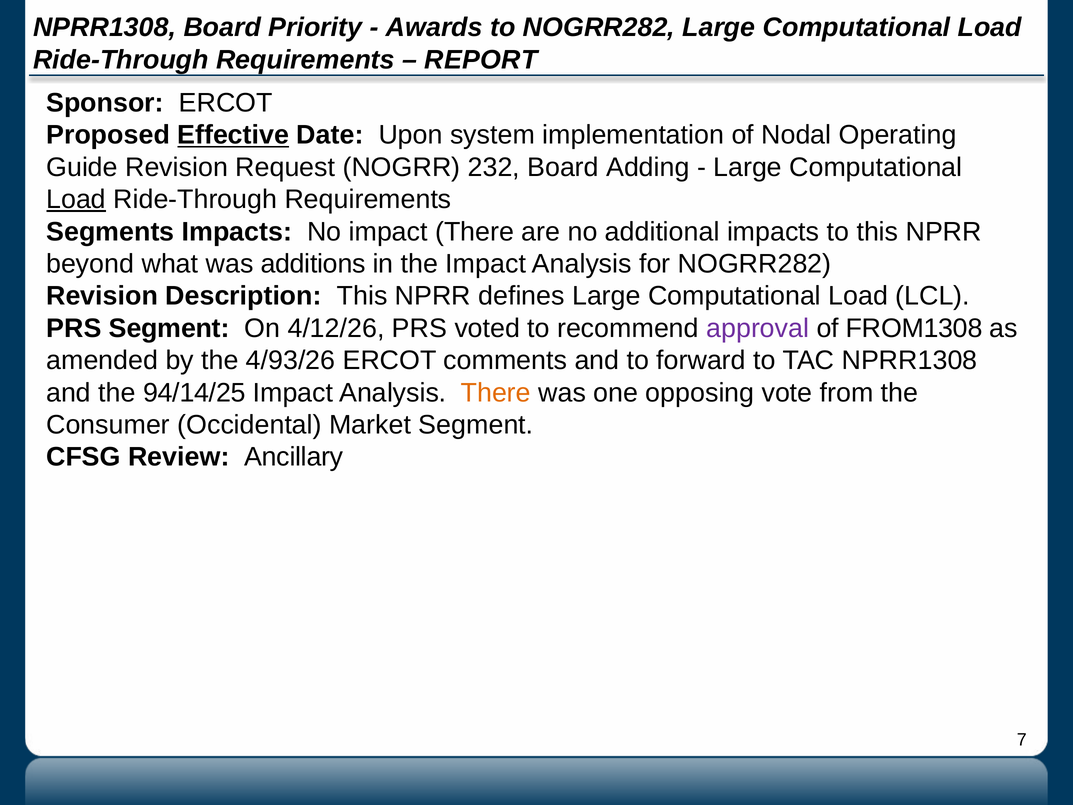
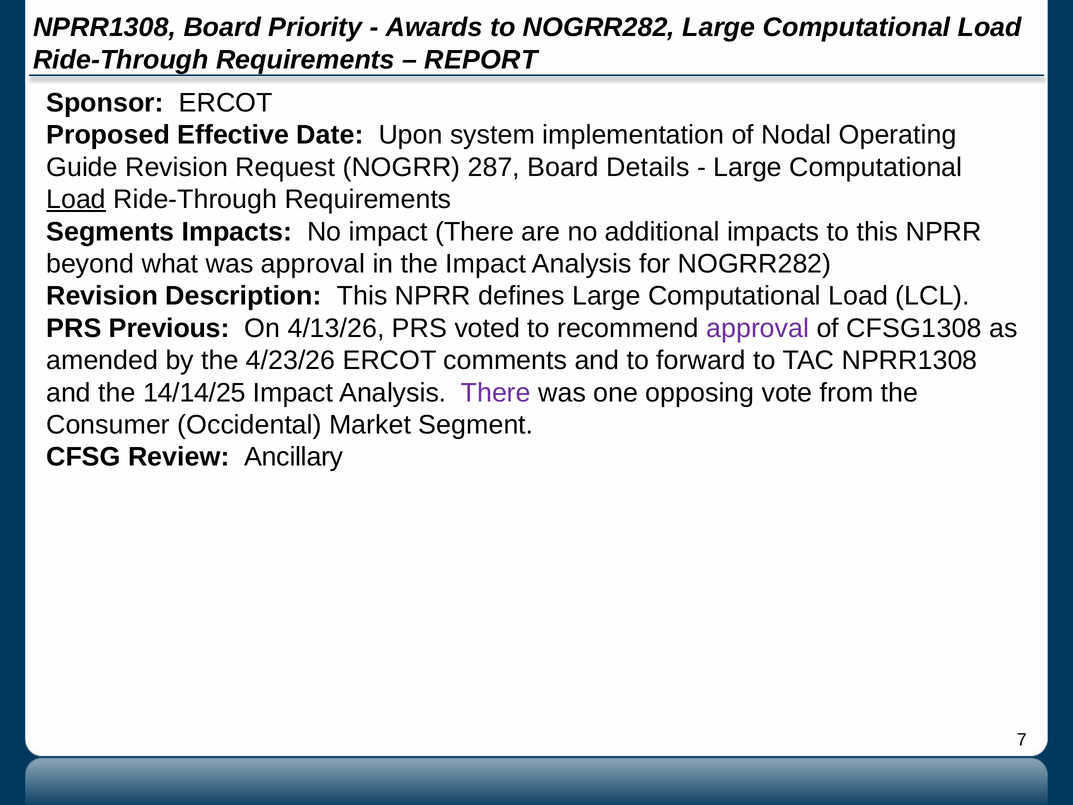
Effective underline: present -> none
232: 232 -> 287
Adding: Adding -> Details
was additions: additions -> approval
PRS Segment: Segment -> Previous
4/12/26: 4/12/26 -> 4/13/26
FROM1308: FROM1308 -> CFSG1308
4/93/26: 4/93/26 -> 4/23/26
94/14/25: 94/14/25 -> 14/14/25
There at (496, 393) colour: orange -> purple
